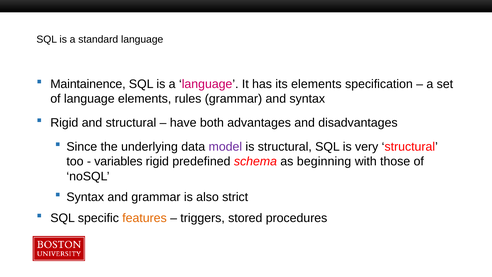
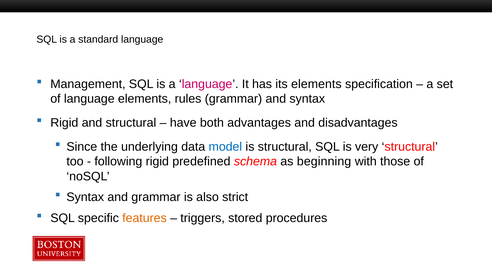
Maintainence: Maintainence -> Management
model colour: purple -> blue
variables: variables -> following
